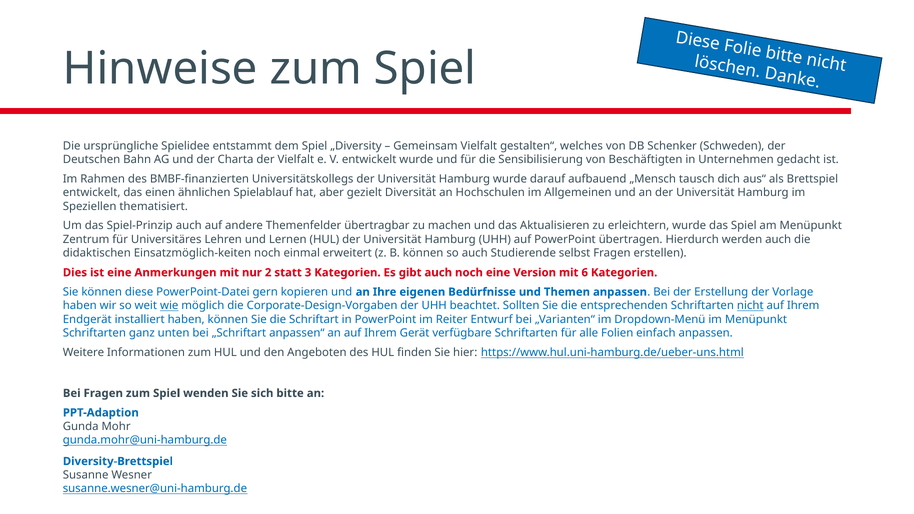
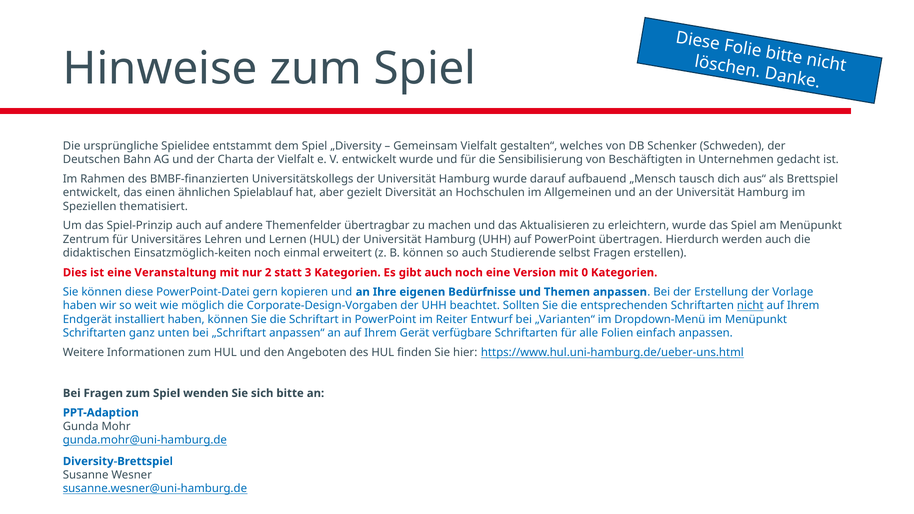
Anmerkungen: Anmerkungen -> Veranstaltung
6: 6 -> 0
wie underline: present -> none
